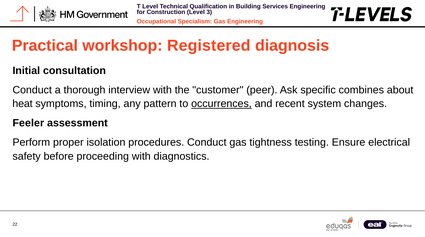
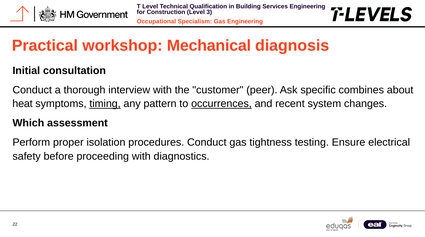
Registered: Registered -> Mechanical
timing underline: none -> present
Feeler: Feeler -> Which
